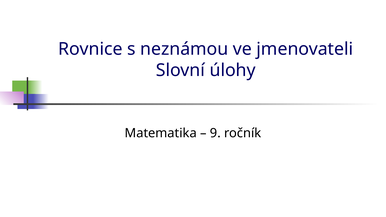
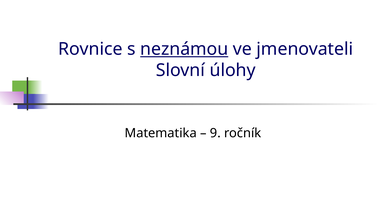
neznámou underline: none -> present
